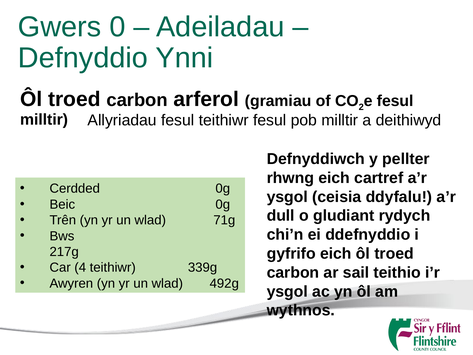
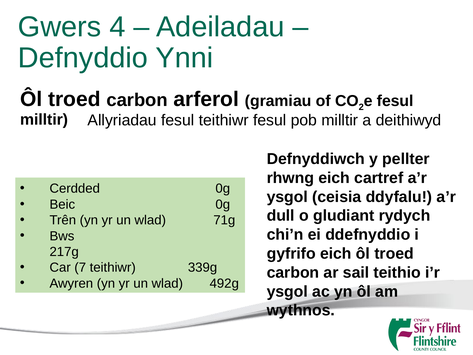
0: 0 -> 4
4: 4 -> 7
